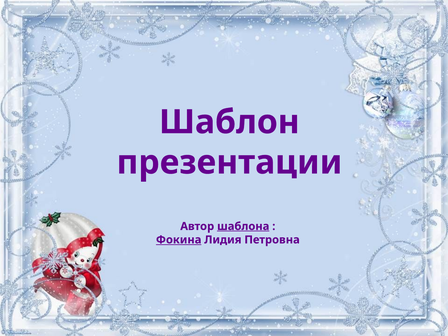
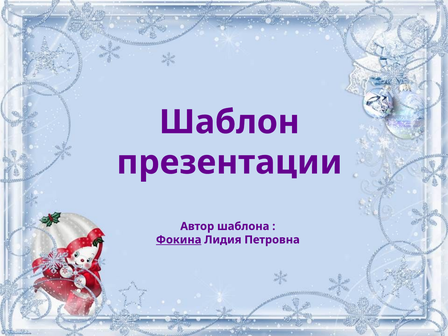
шаблона underline: present -> none
